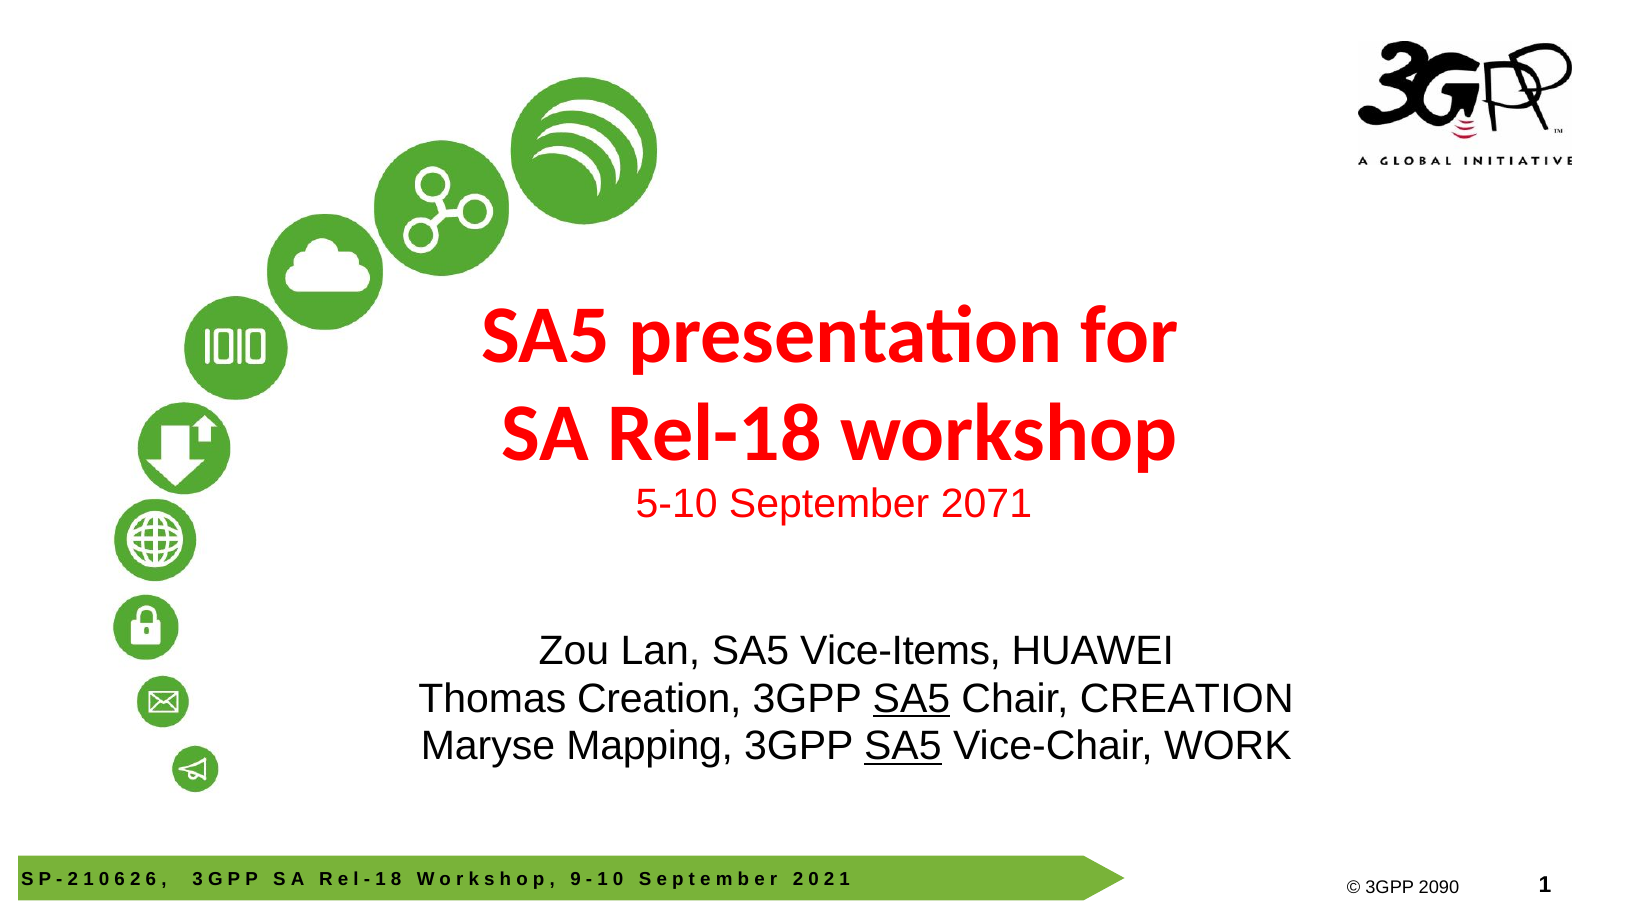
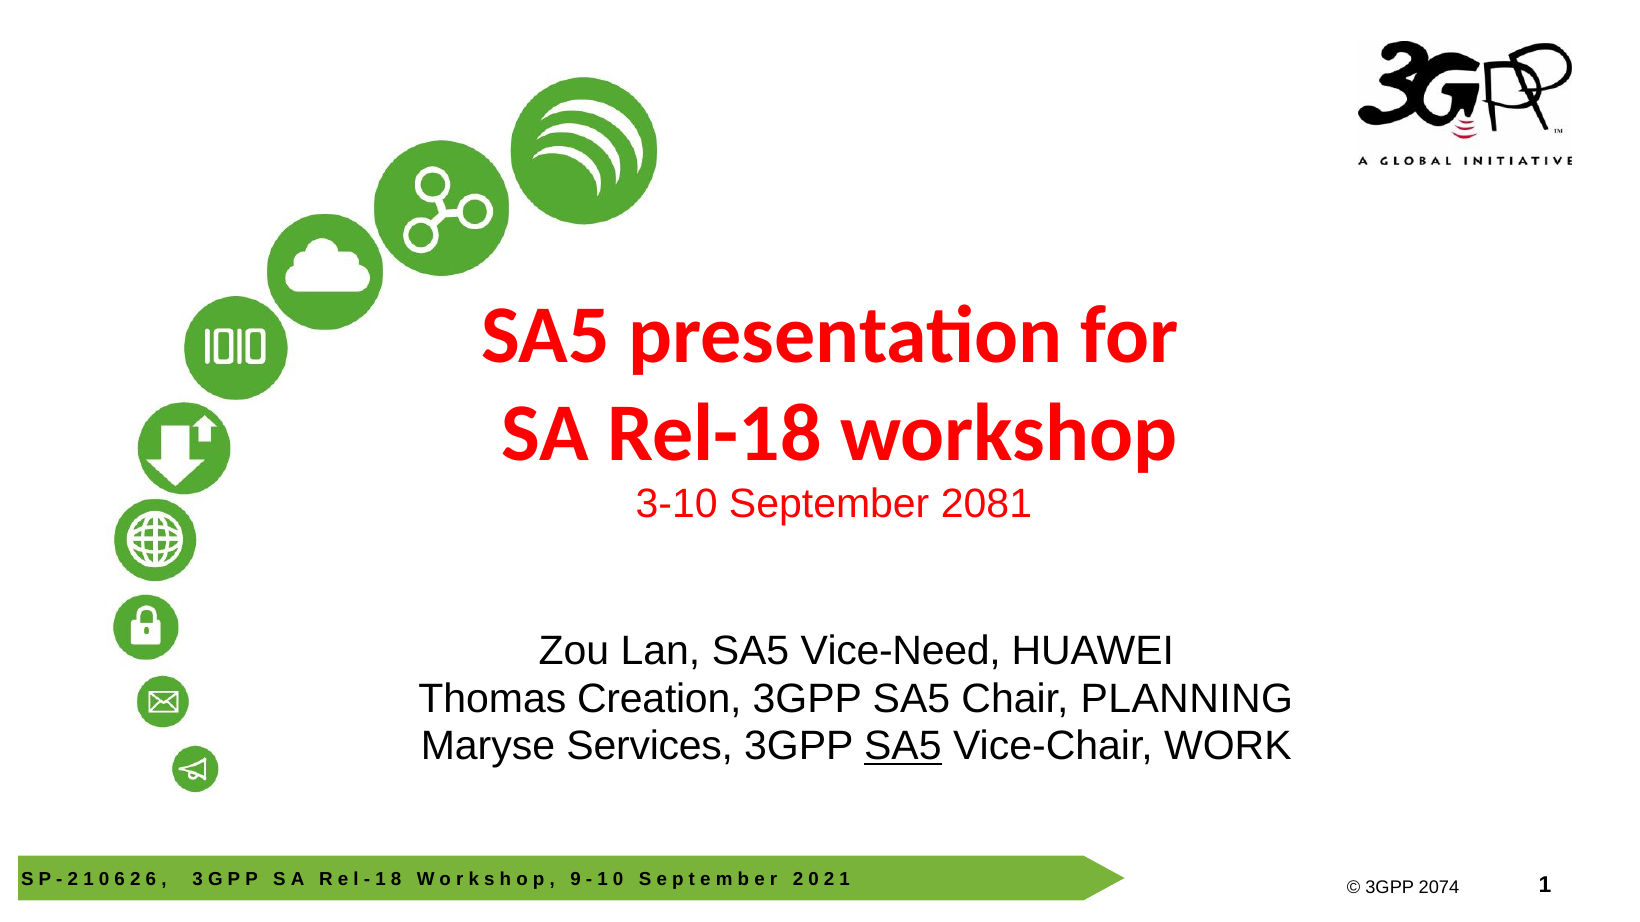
5-10: 5-10 -> 3-10
2071: 2071 -> 2081
Vice-Items: Vice-Items -> Vice-Need
SA5 at (911, 699) underline: present -> none
Chair CREATION: CREATION -> PLANNING
Mapping: Mapping -> Services
2090: 2090 -> 2074
